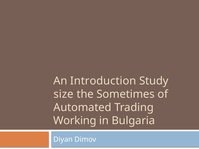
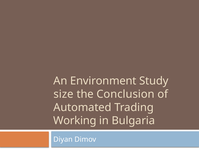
Introduction: Introduction -> Environment
Sometimes: Sometimes -> Conclusion
